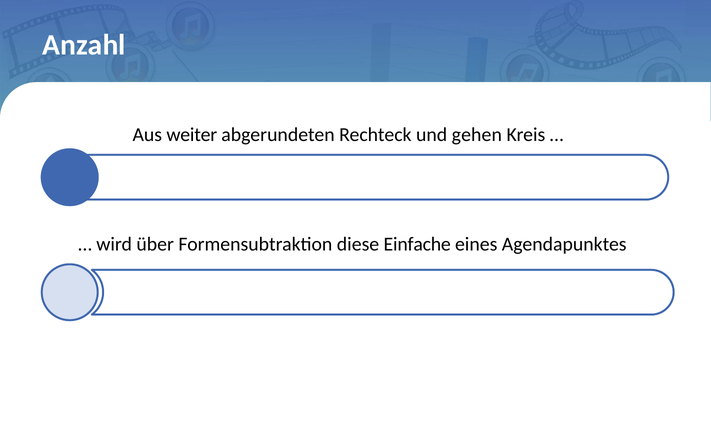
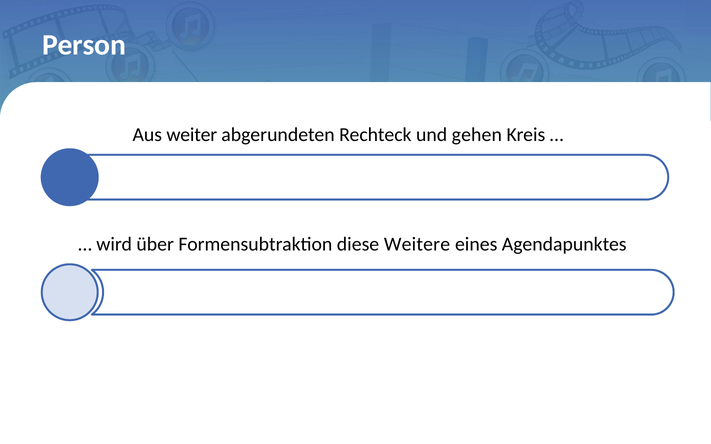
Anzahl: Anzahl -> Person
Einfache: Einfache -> Weitere
